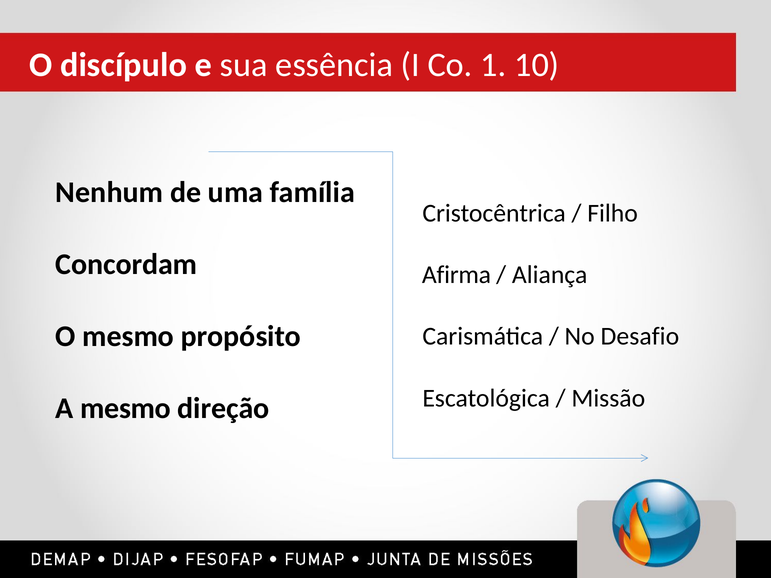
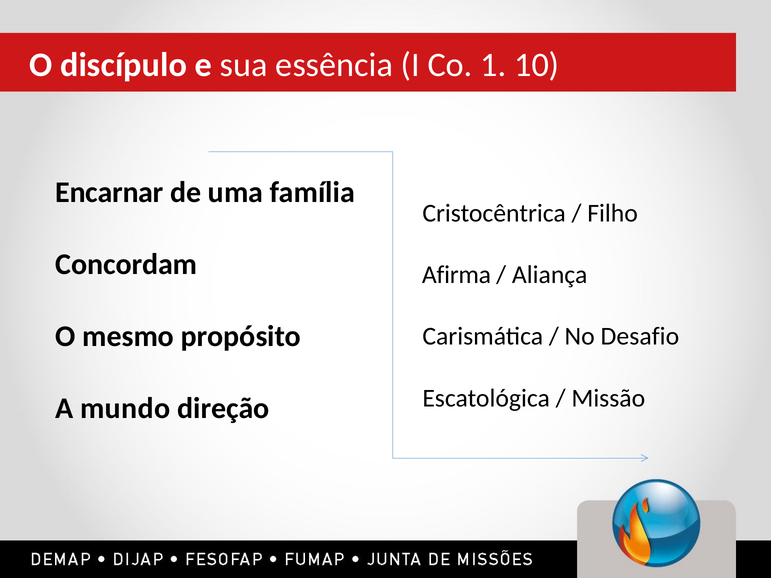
Nenhum: Nenhum -> Encarnar
A mesmo: mesmo -> mundo
